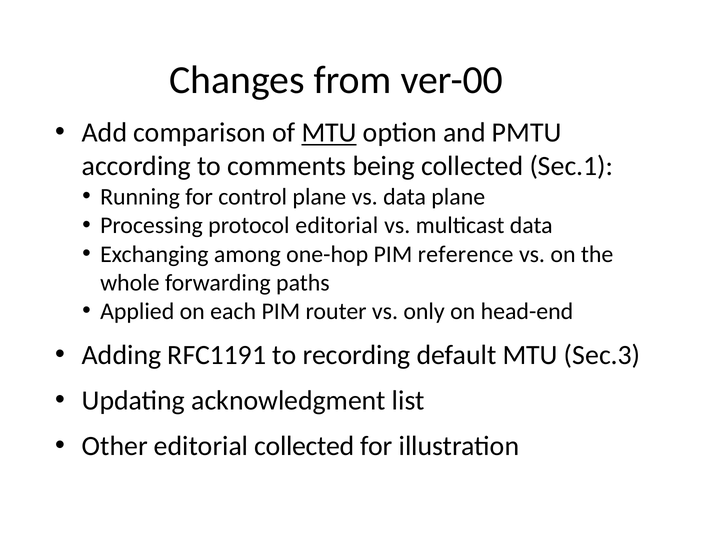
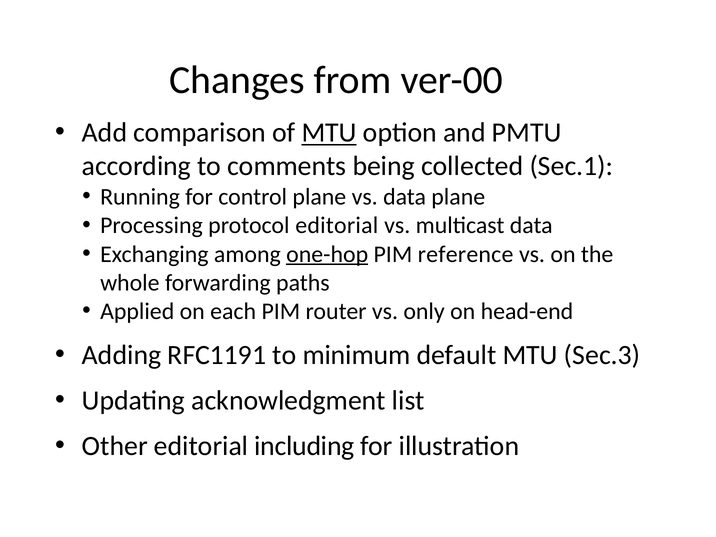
one-hop underline: none -> present
recording: recording -> minimum
editorial collected: collected -> including
